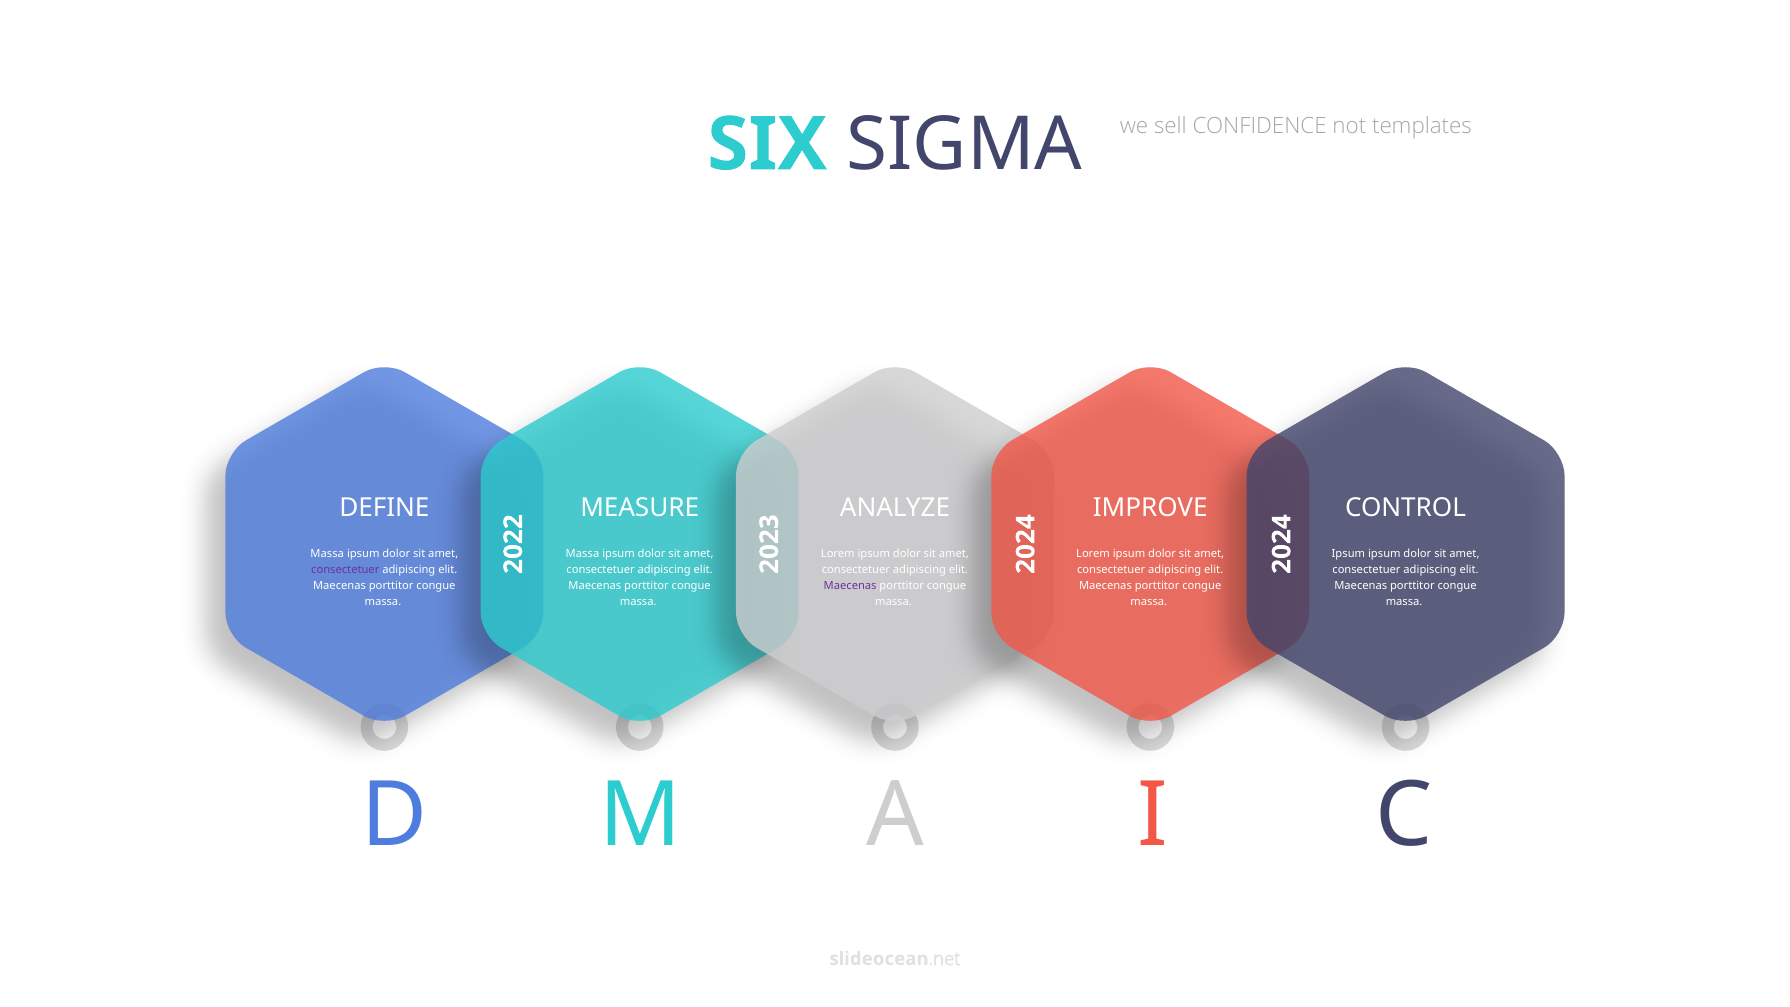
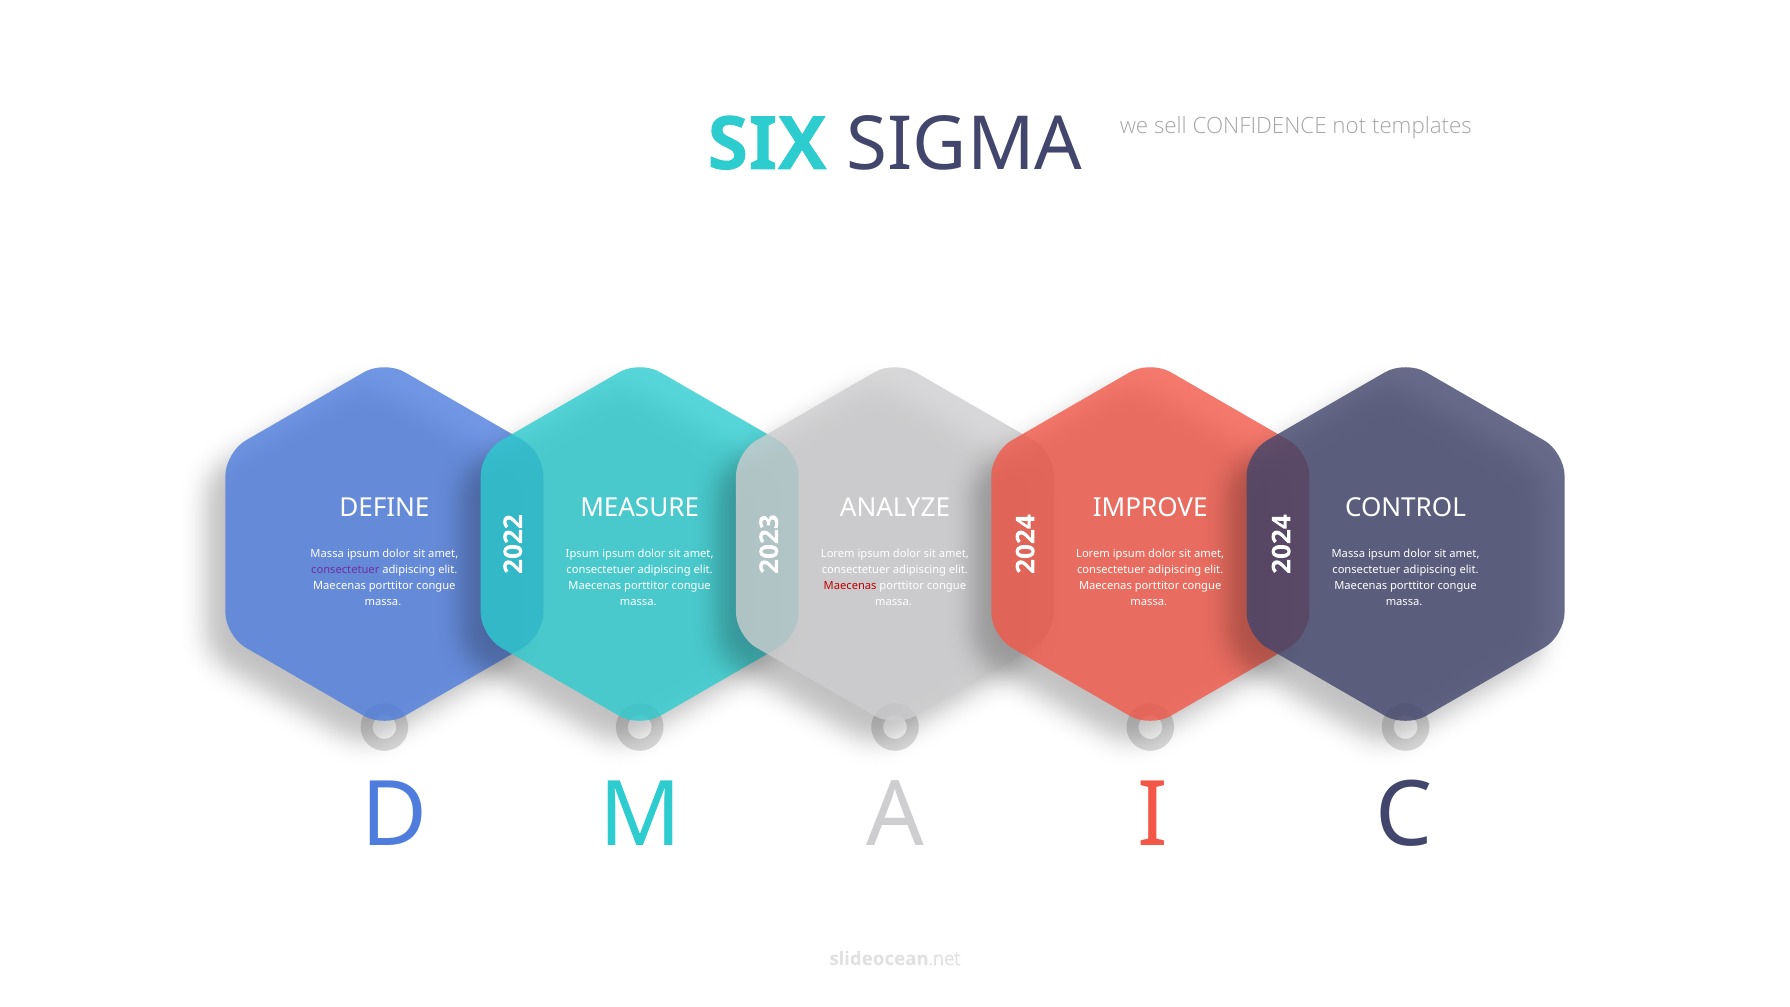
Massa at (582, 554): Massa -> Ipsum
Ipsum at (1348, 554): Ipsum -> Massa
Maecenas at (850, 586) colour: purple -> red
